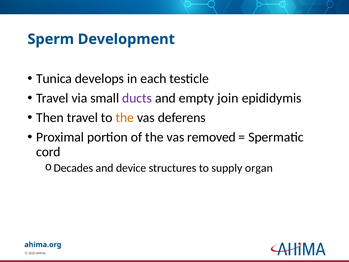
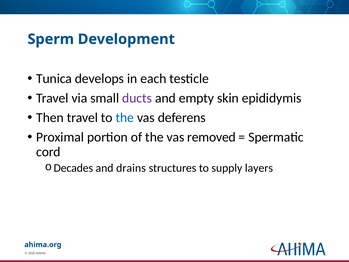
join: join -> skin
the at (125, 118) colour: orange -> blue
device: device -> drains
organ: organ -> layers
